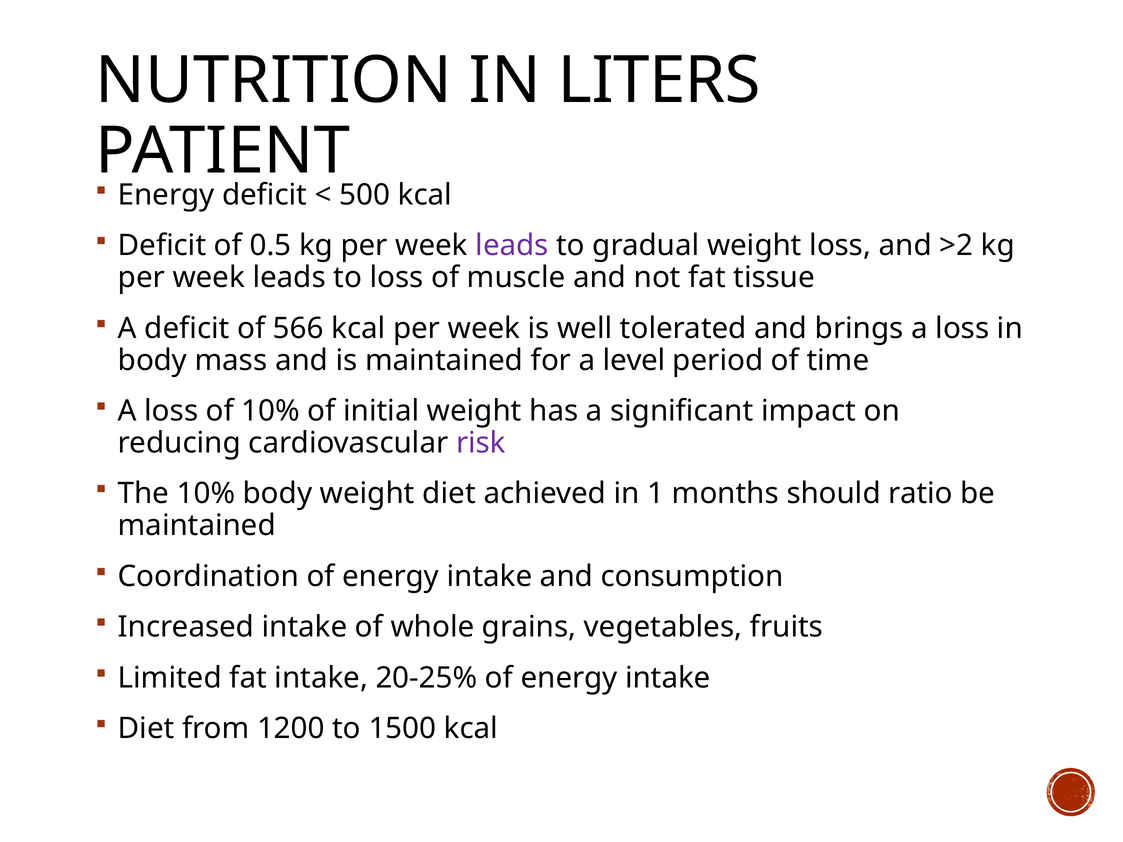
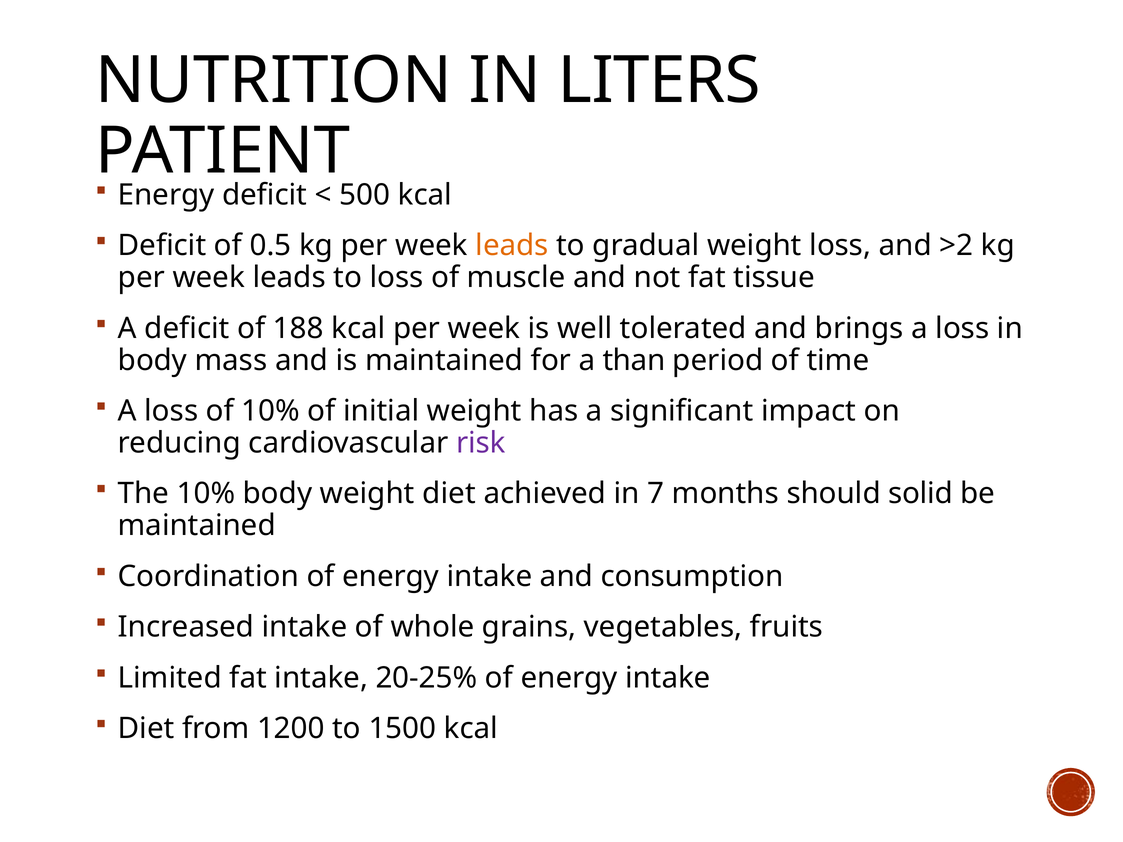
leads at (512, 246) colour: purple -> orange
566: 566 -> 188
level: level -> than
1: 1 -> 7
ratio: ratio -> solid
